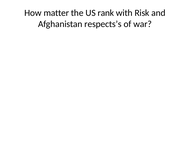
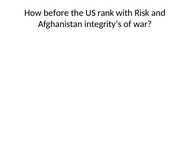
matter: matter -> before
respects’s: respects’s -> integrity’s
